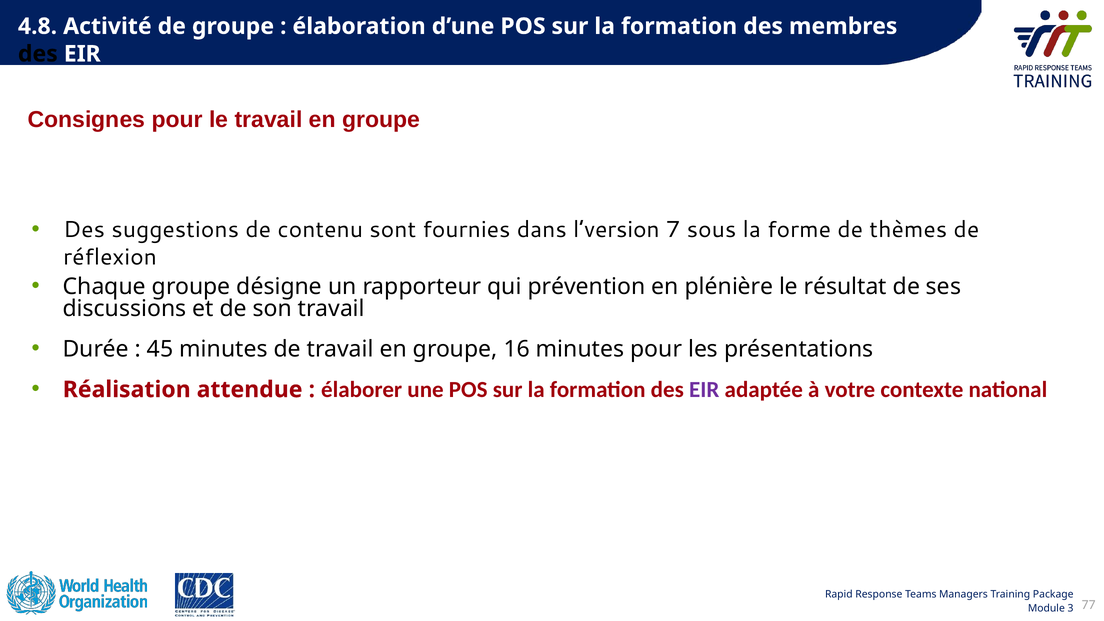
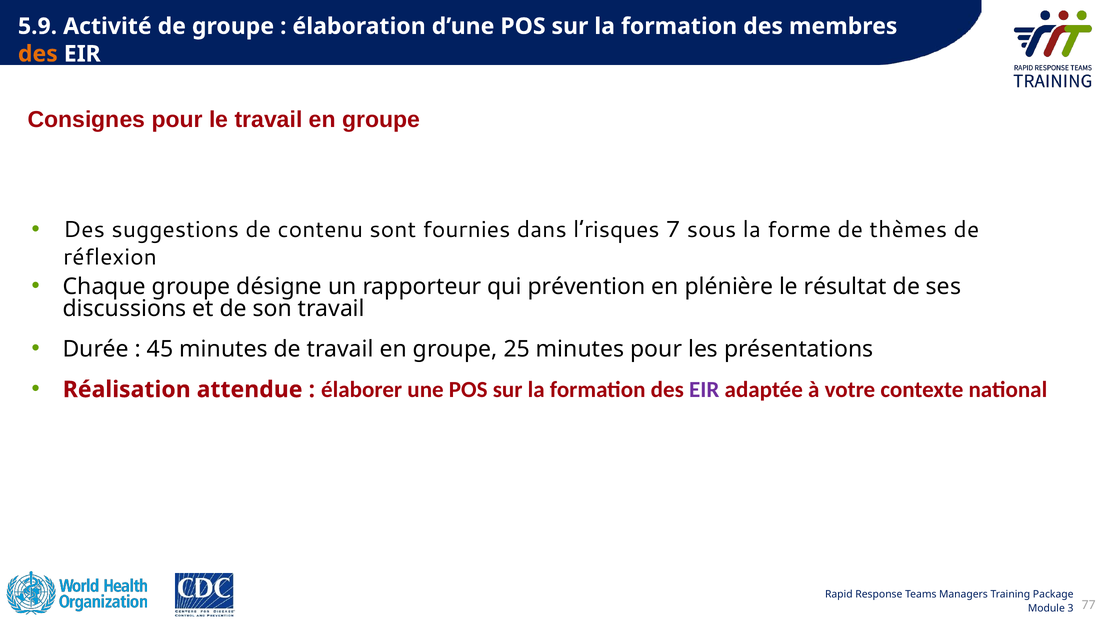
4.8: 4.8 -> 5.9
des at (38, 54) colour: black -> orange
l’version: l’version -> l’risques
16: 16 -> 25
